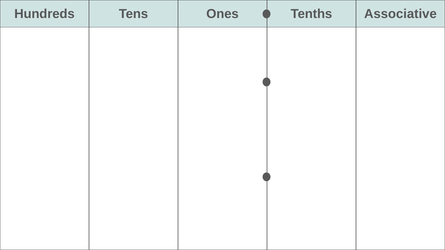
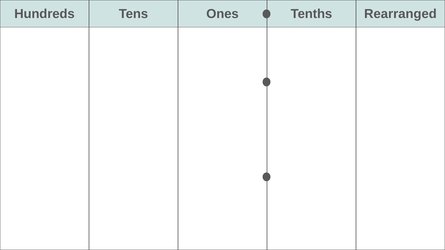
Associative: Associative -> Rearranged
